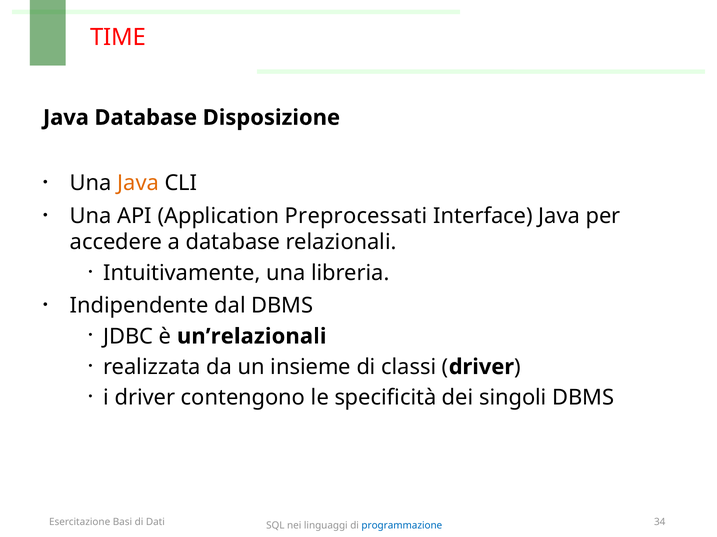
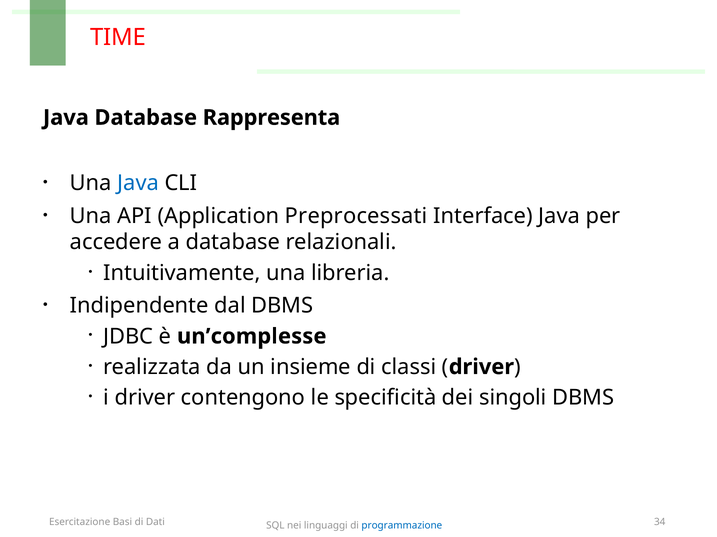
Disposizione: Disposizione -> Rappresenta
Java at (138, 183) colour: orange -> blue
un’relazionali: un’relazionali -> un’complesse
